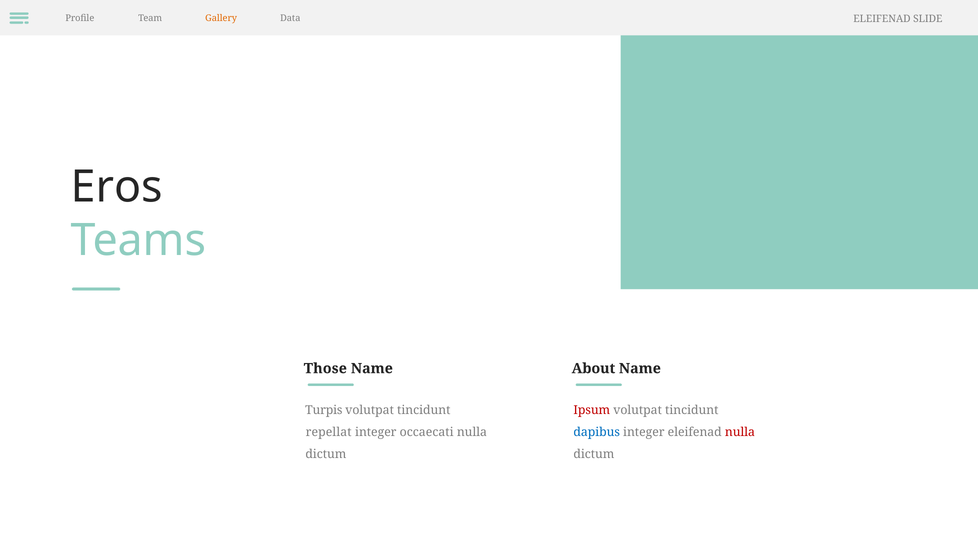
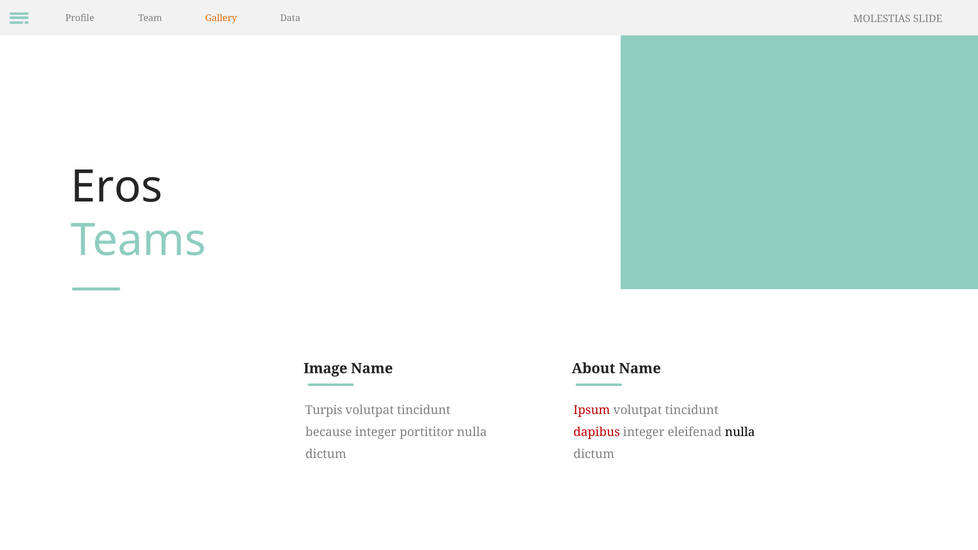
ELEIFENAD at (882, 19): ELEIFENAD -> MOLESTIAS
Those: Those -> Image
repellat: repellat -> because
occaecati: occaecati -> portititor
dapibus colour: blue -> red
nulla at (740, 432) colour: red -> black
